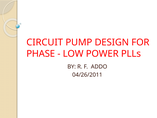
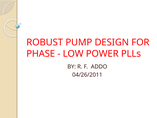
CIRCUIT: CIRCUIT -> ROBUST
